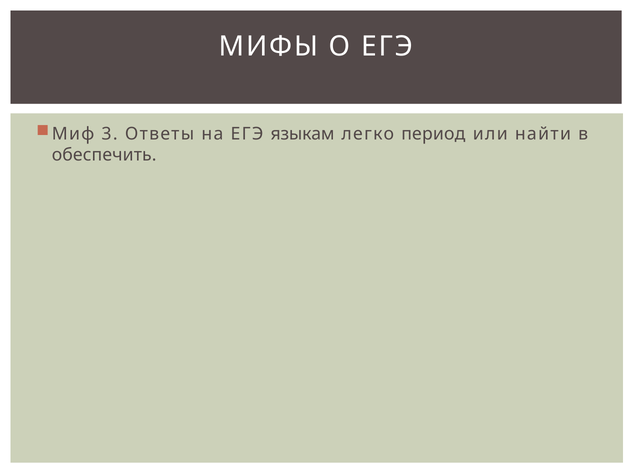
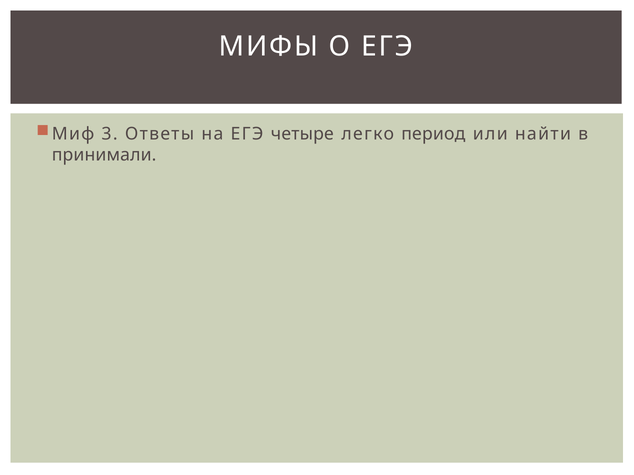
языкам: языкам -> четыре
обеспечить: обеспечить -> принимали
